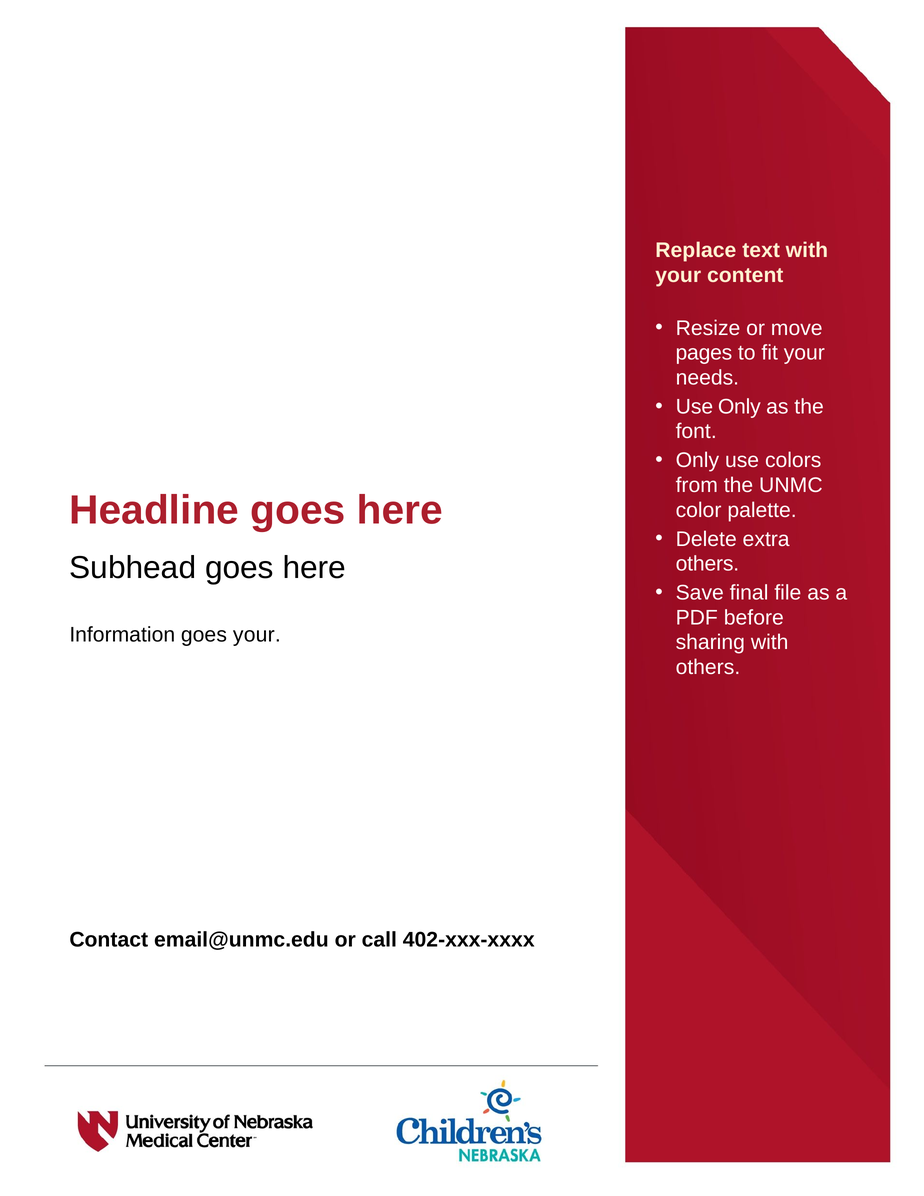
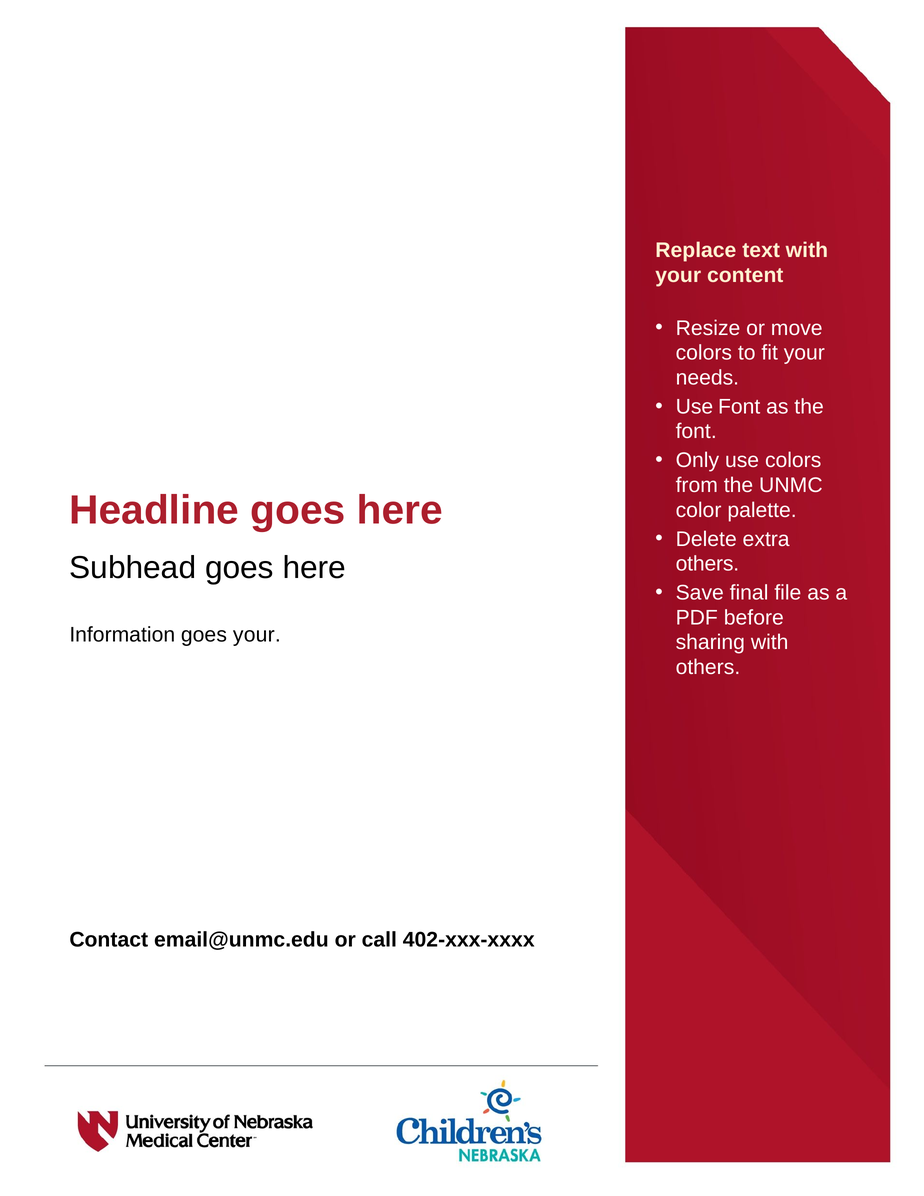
pages at (704, 353): pages -> colors
Use Only: Only -> Font
